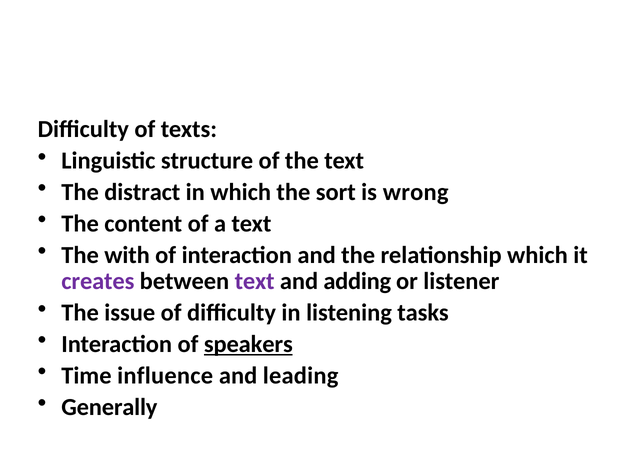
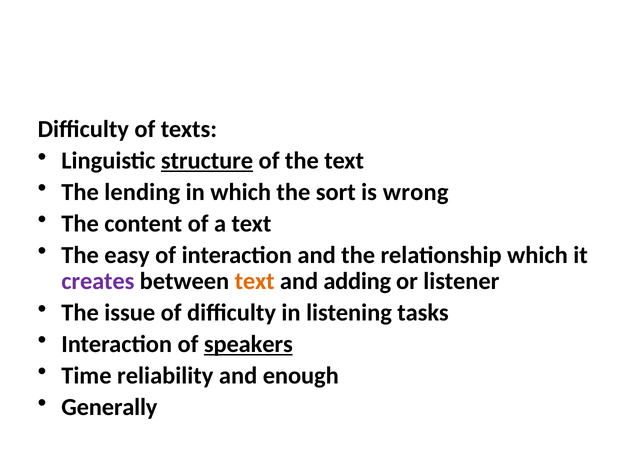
structure underline: none -> present
distract: distract -> lending
with: with -> easy
text at (255, 282) colour: purple -> orange
influence: influence -> reliability
leading: leading -> enough
